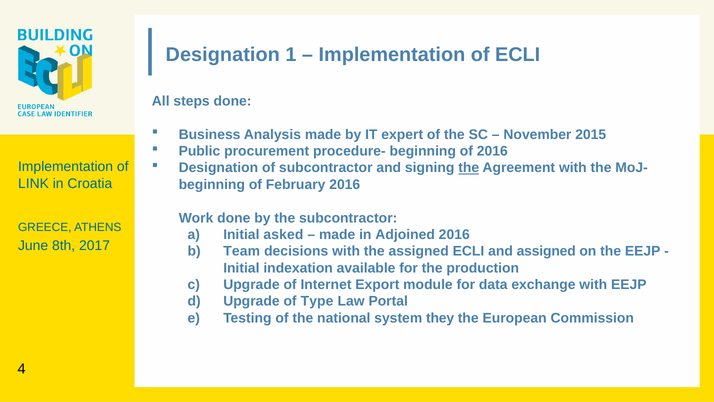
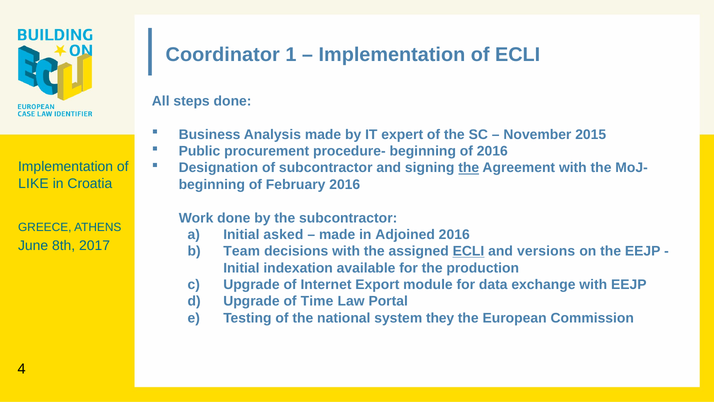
Designation at (223, 55): Designation -> Coordinator
LINK: LINK -> LIKE
ECLI at (468, 251) underline: none -> present
and assigned: assigned -> versions
Type: Type -> Time
